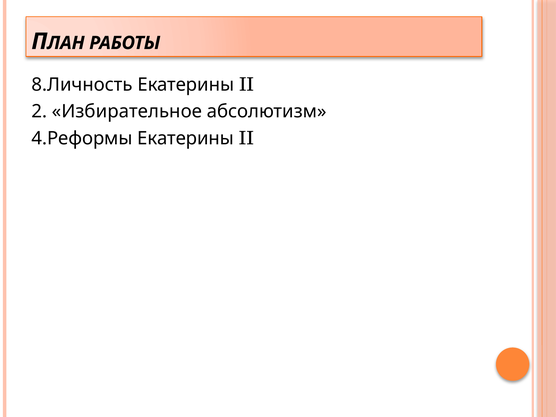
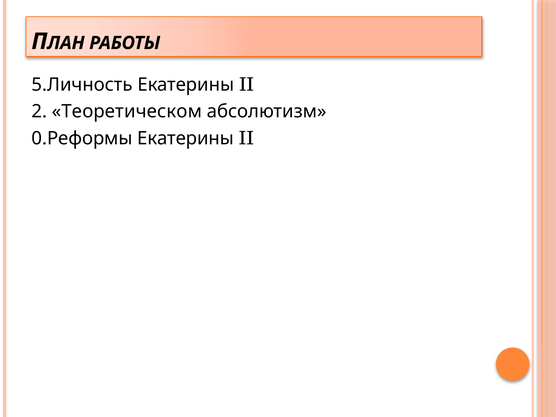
8.Личность: 8.Личность -> 5.Личность
Избирательное: Избирательное -> Теоретическом
4.Реформы: 4.Реформы -> 0.Реформы
